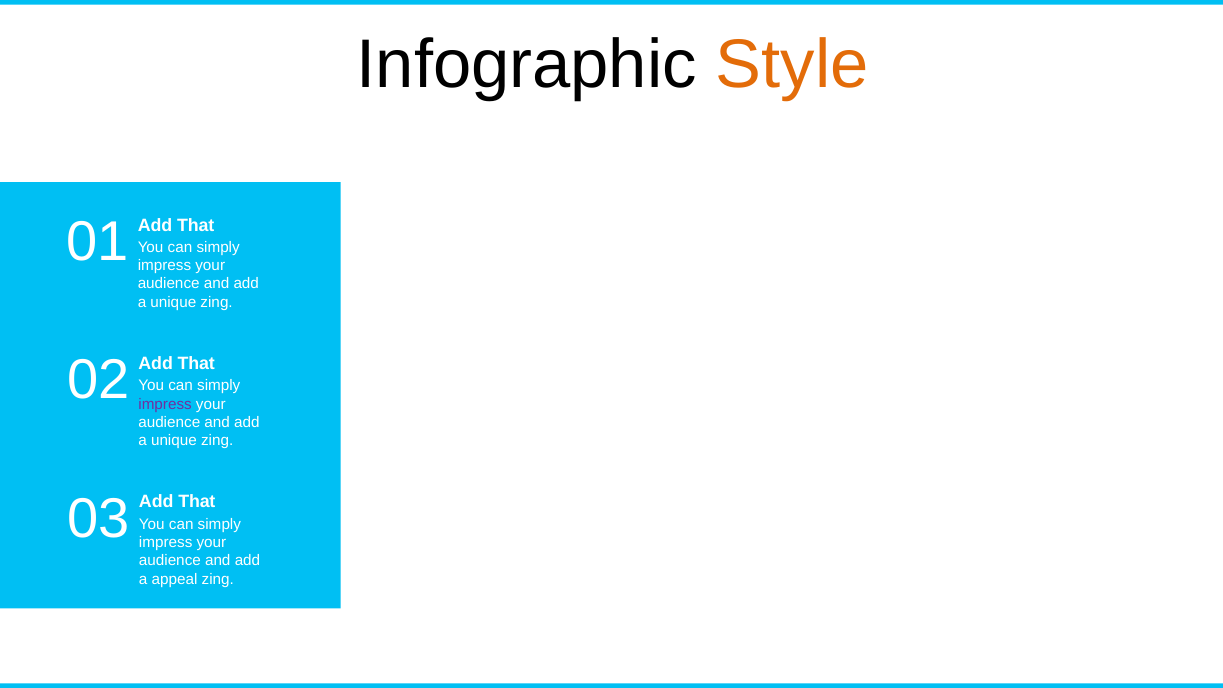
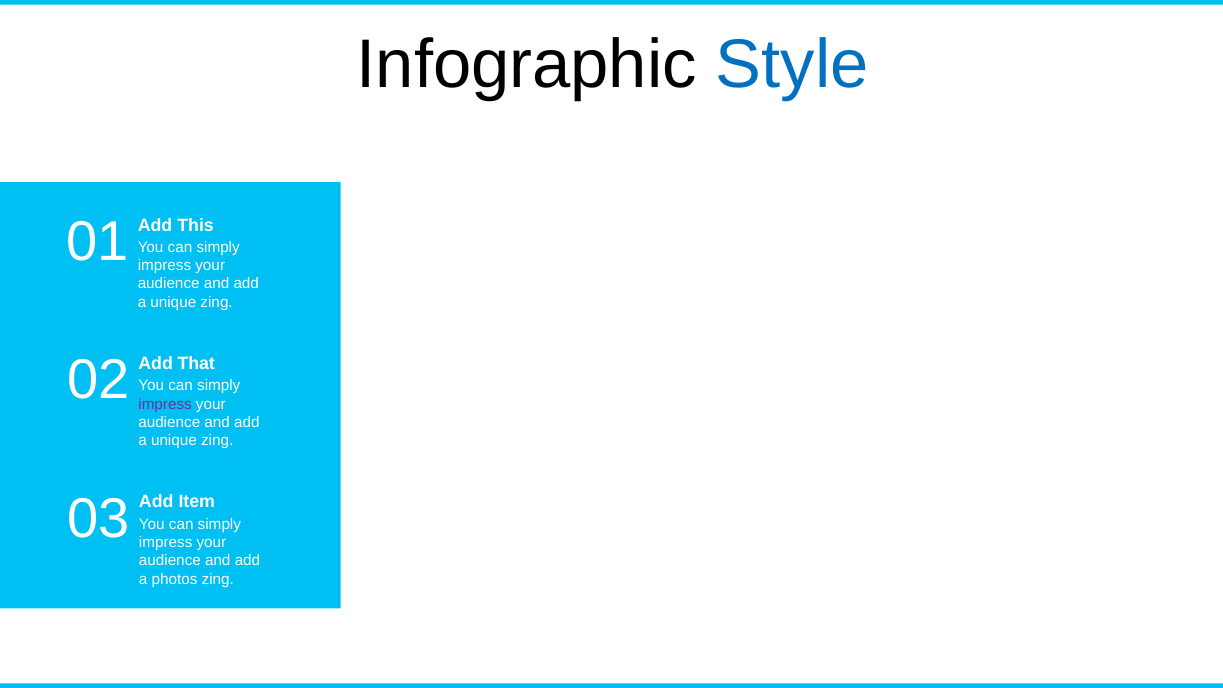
Style colour: orange -> blue
That at (196, 225): That -> This
That at (197, 502): That -> Item
appeal: appeal -> photos
